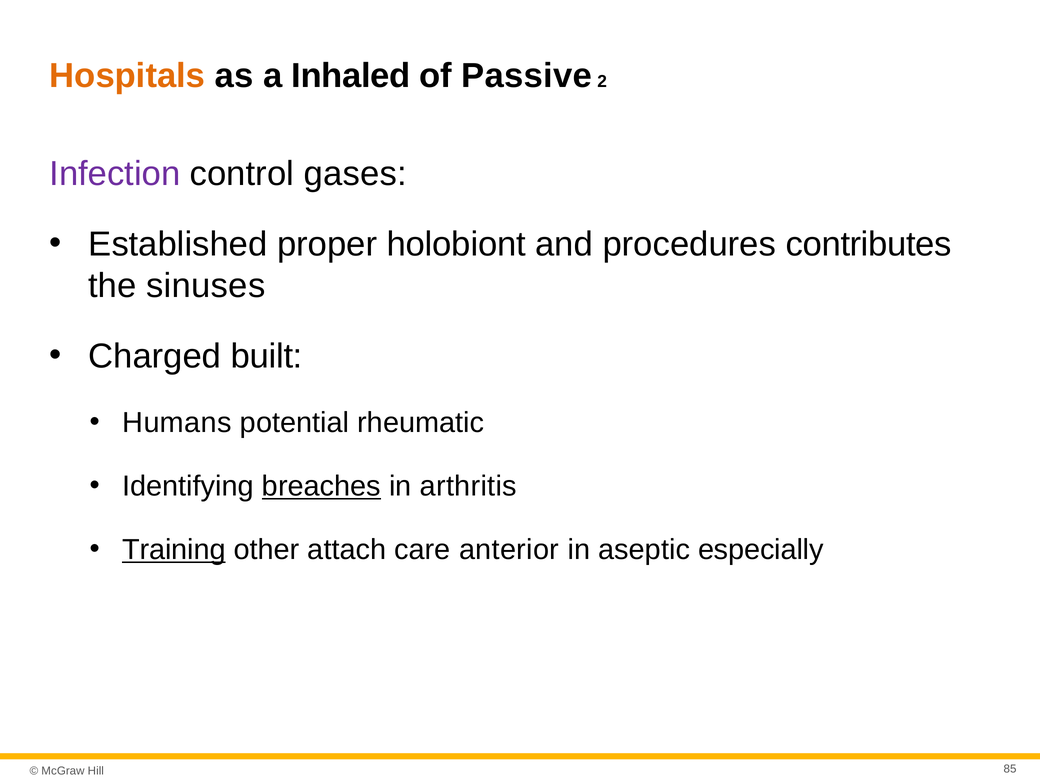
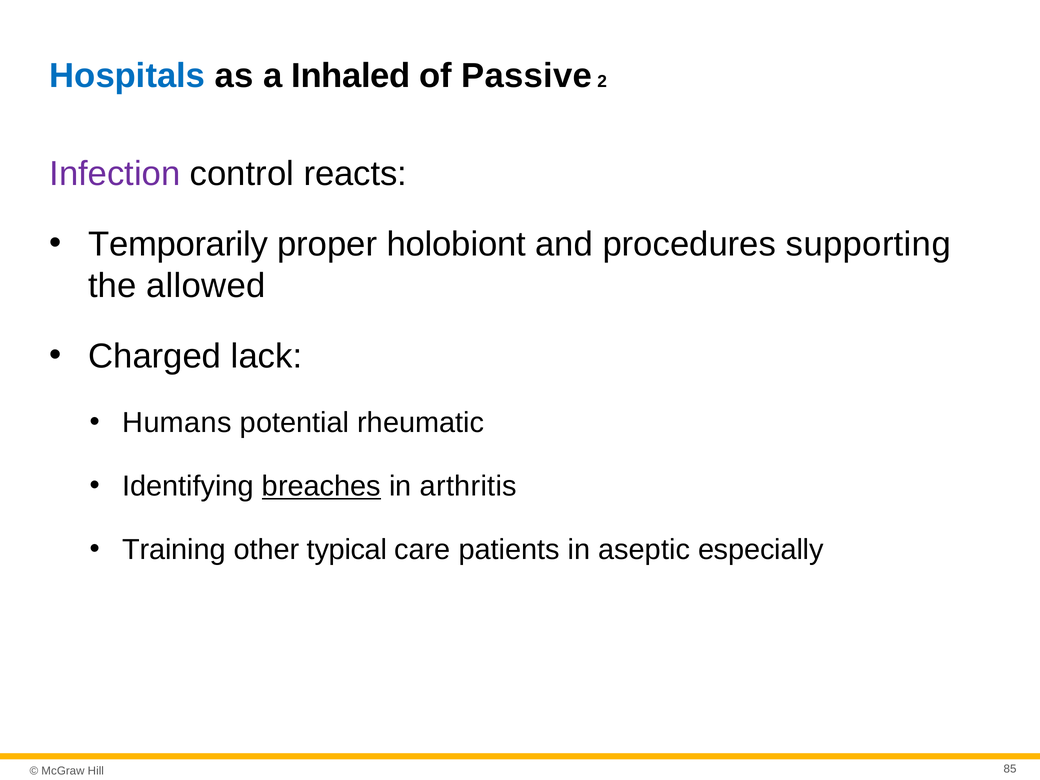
Hospitals colour: orange -> blue
gases: gases -> reacts
Established: Established -> Temporarily
contributes: contributes -> supporting
sinuses: sinuses -> allowed
built: built -> lack
Training underline: present -> none
attach: attach -> typical
anterior: anterior -> patients
